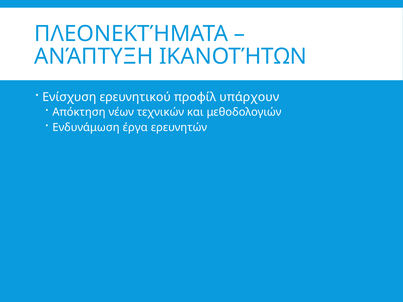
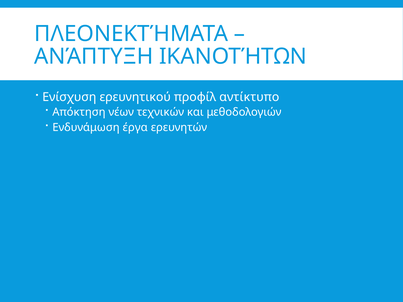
υπάρχουν: υπάρχουν -> αντίκτυπο
